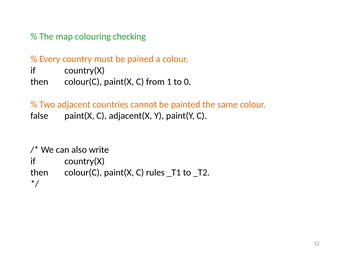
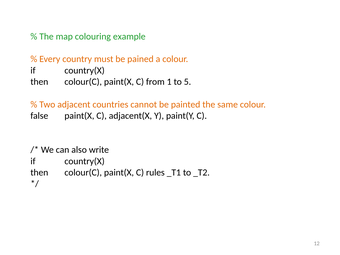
checking: checking -> example
0: 0 -> 5
